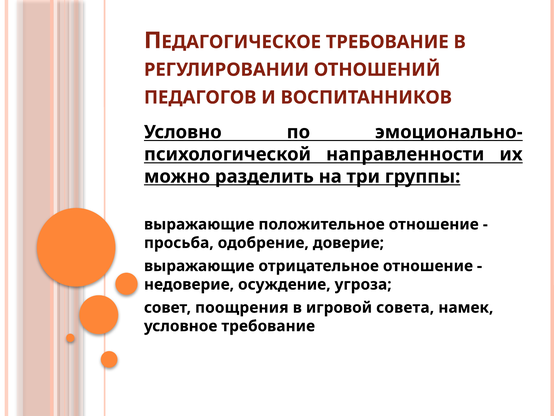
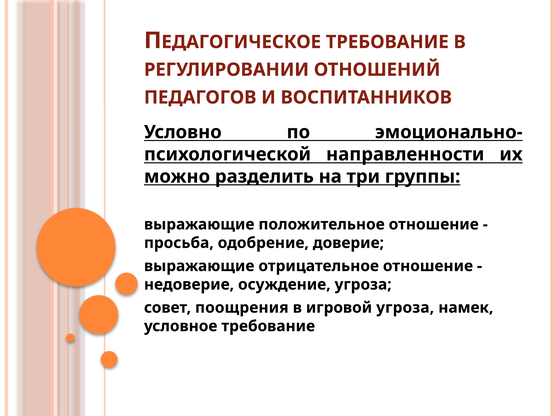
игровой совета: совета -> угроза
